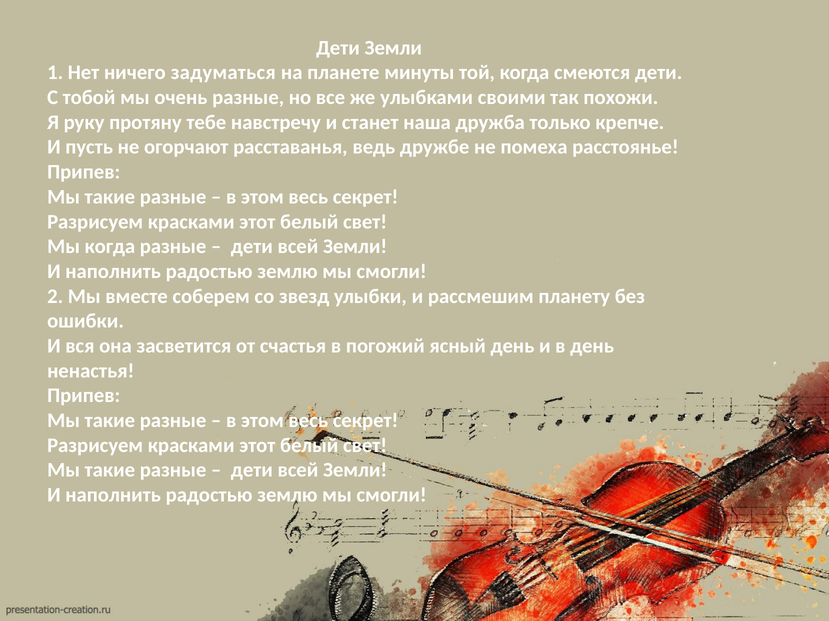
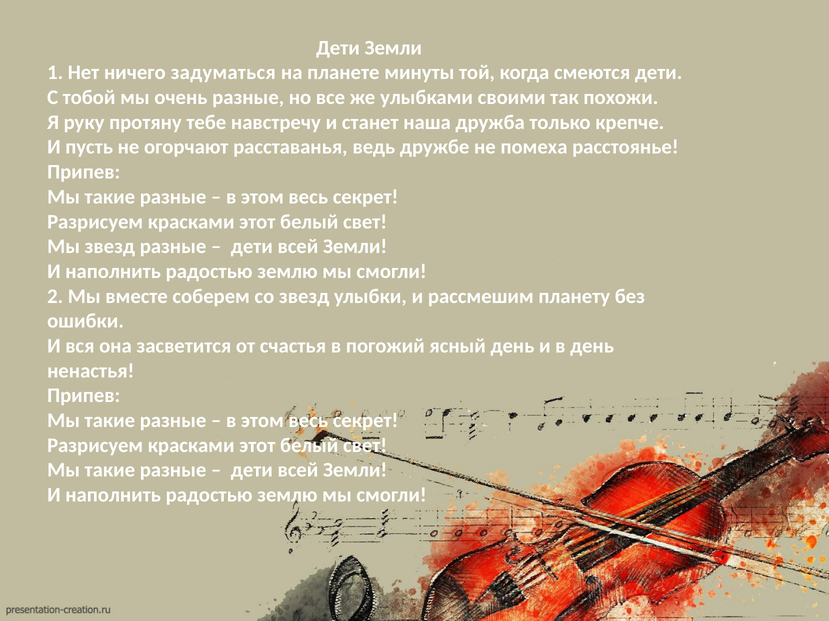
Мы когда: когда -> звезд
